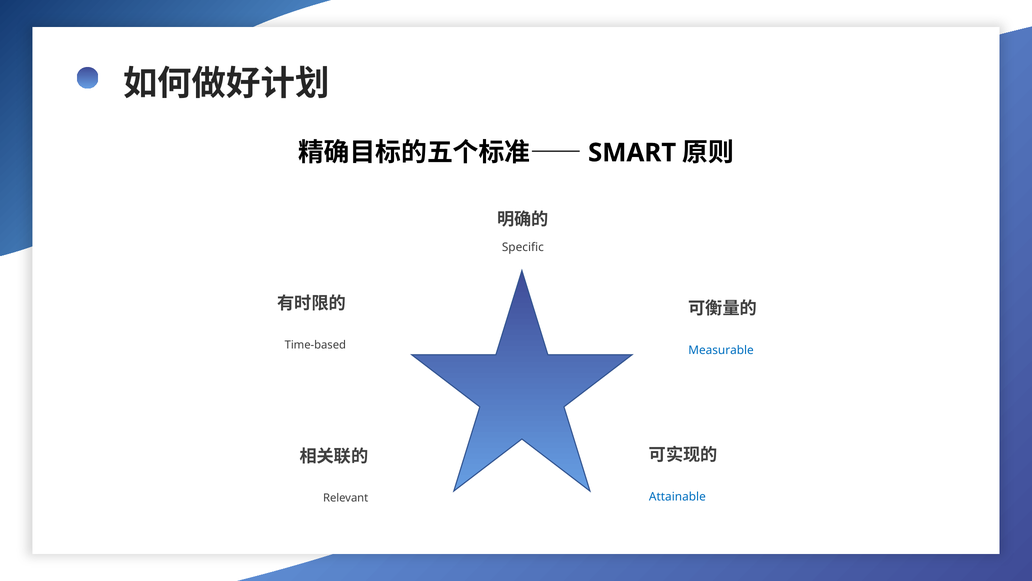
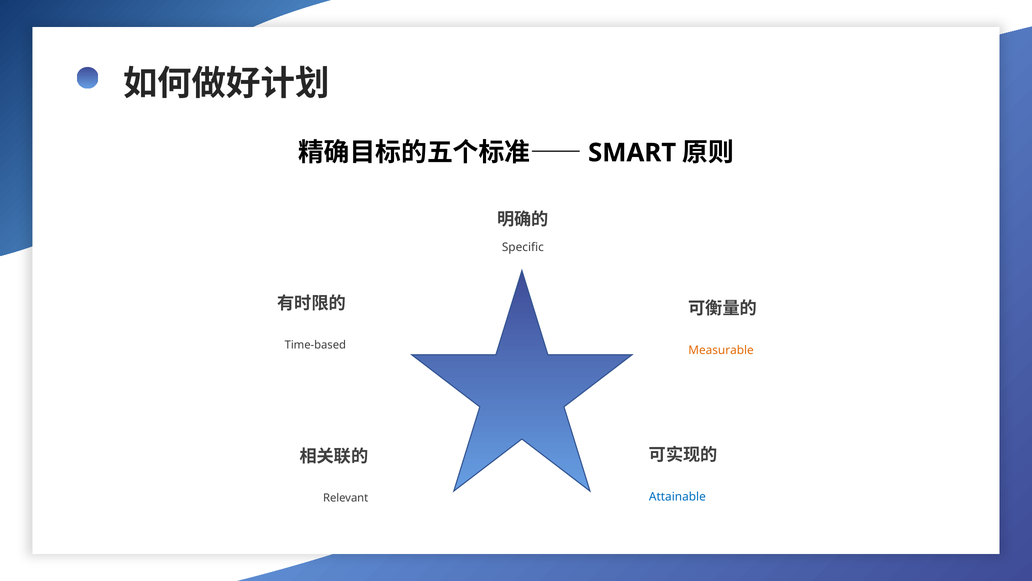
Measurable colour: blue -> orange
